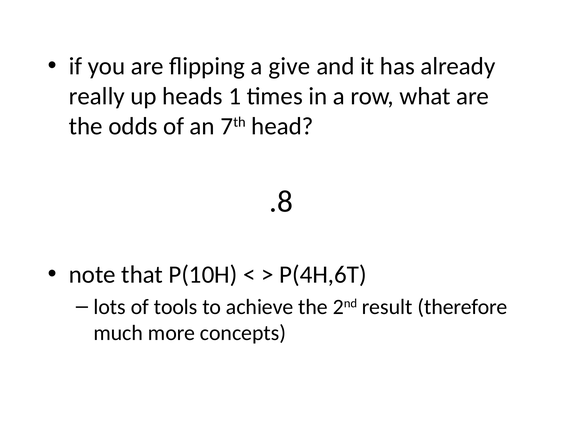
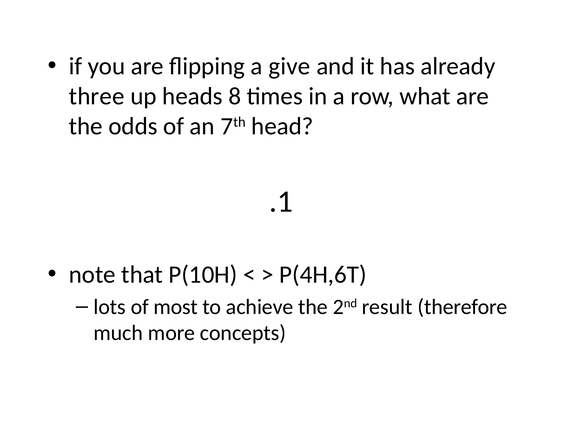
really: really -> three
1: 1 -> 8
.8: .8 -> .1
tools: tools -> most
